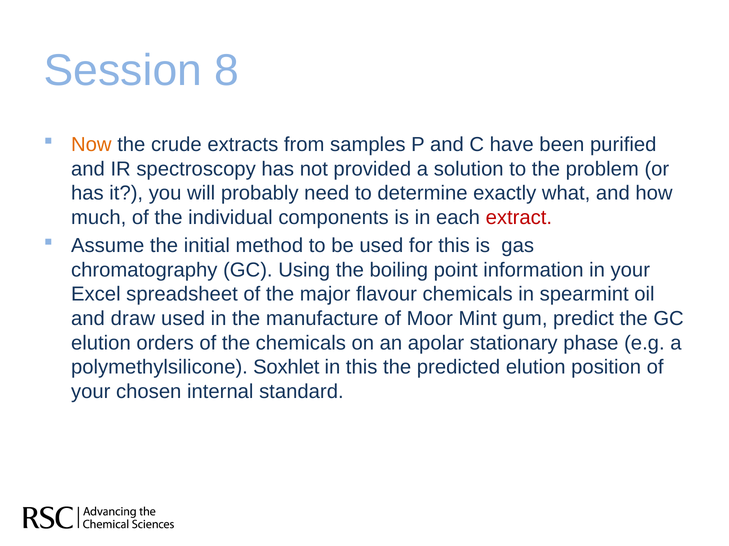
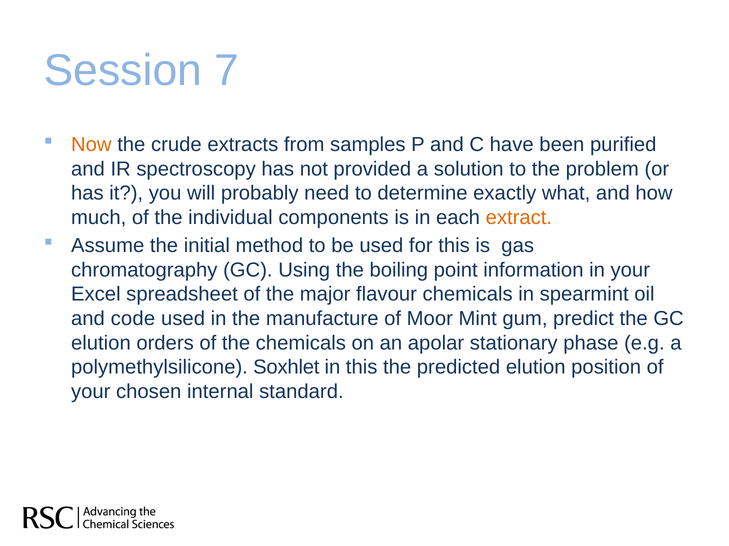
8: 8 -> 7
extract colour: red -> orange
draw: draw -> code
